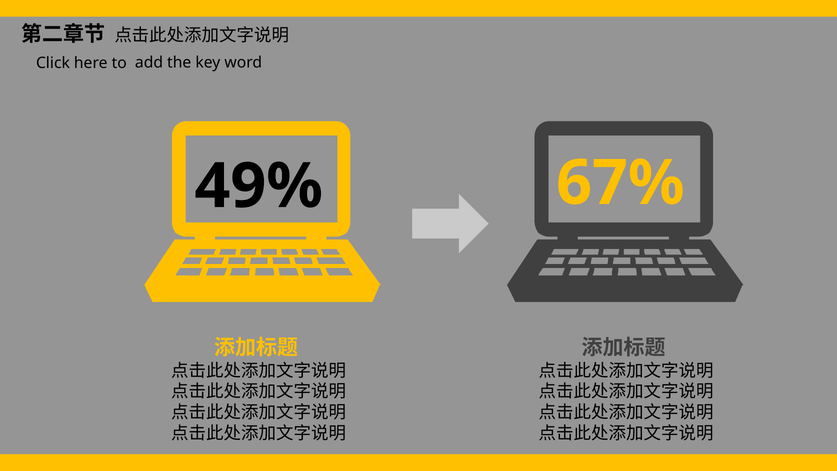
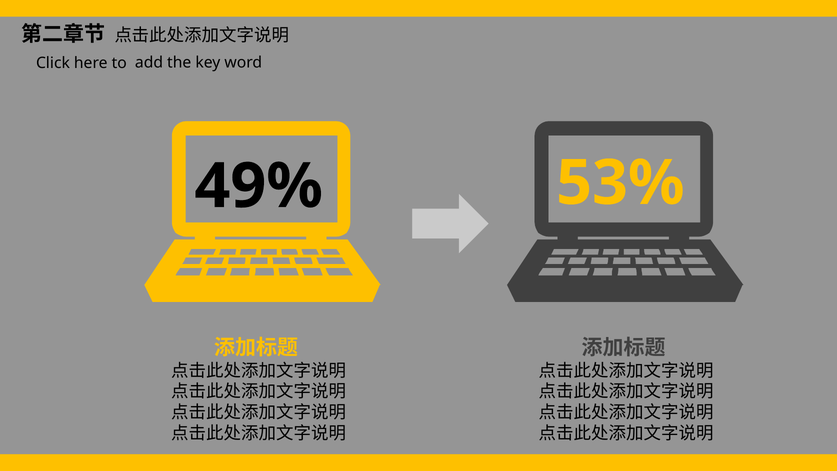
67%: 67% -> 53%
